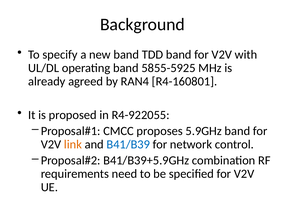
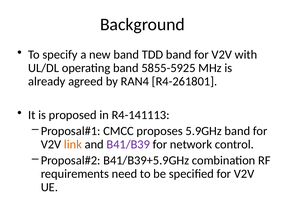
R4-160801: R4-160801 -> R4-261801
R4-922055: R4-922055 -> R4-141113
B41/B39 colour: blue -> purple
